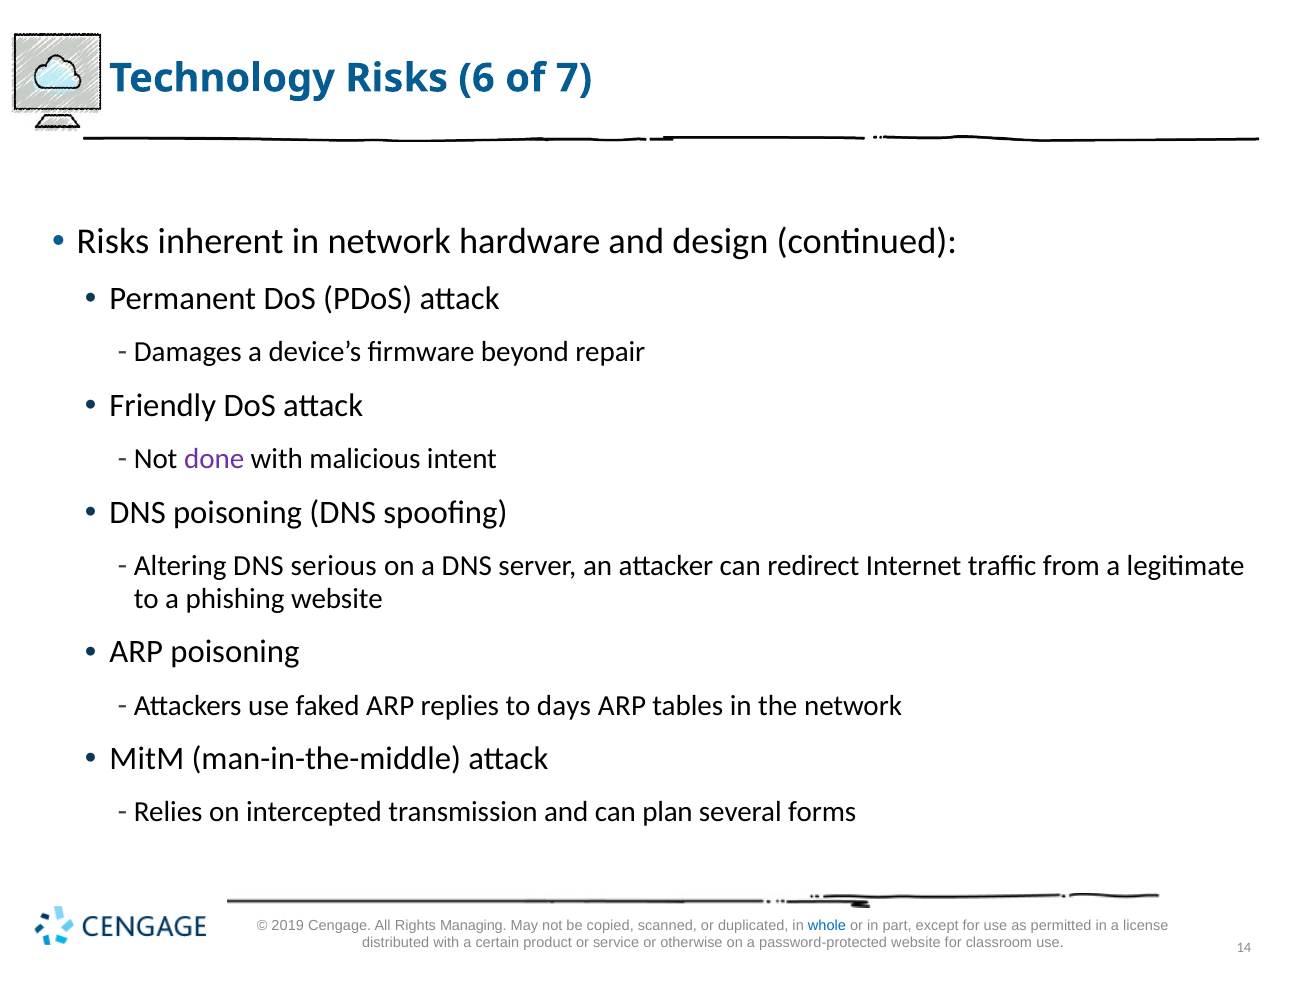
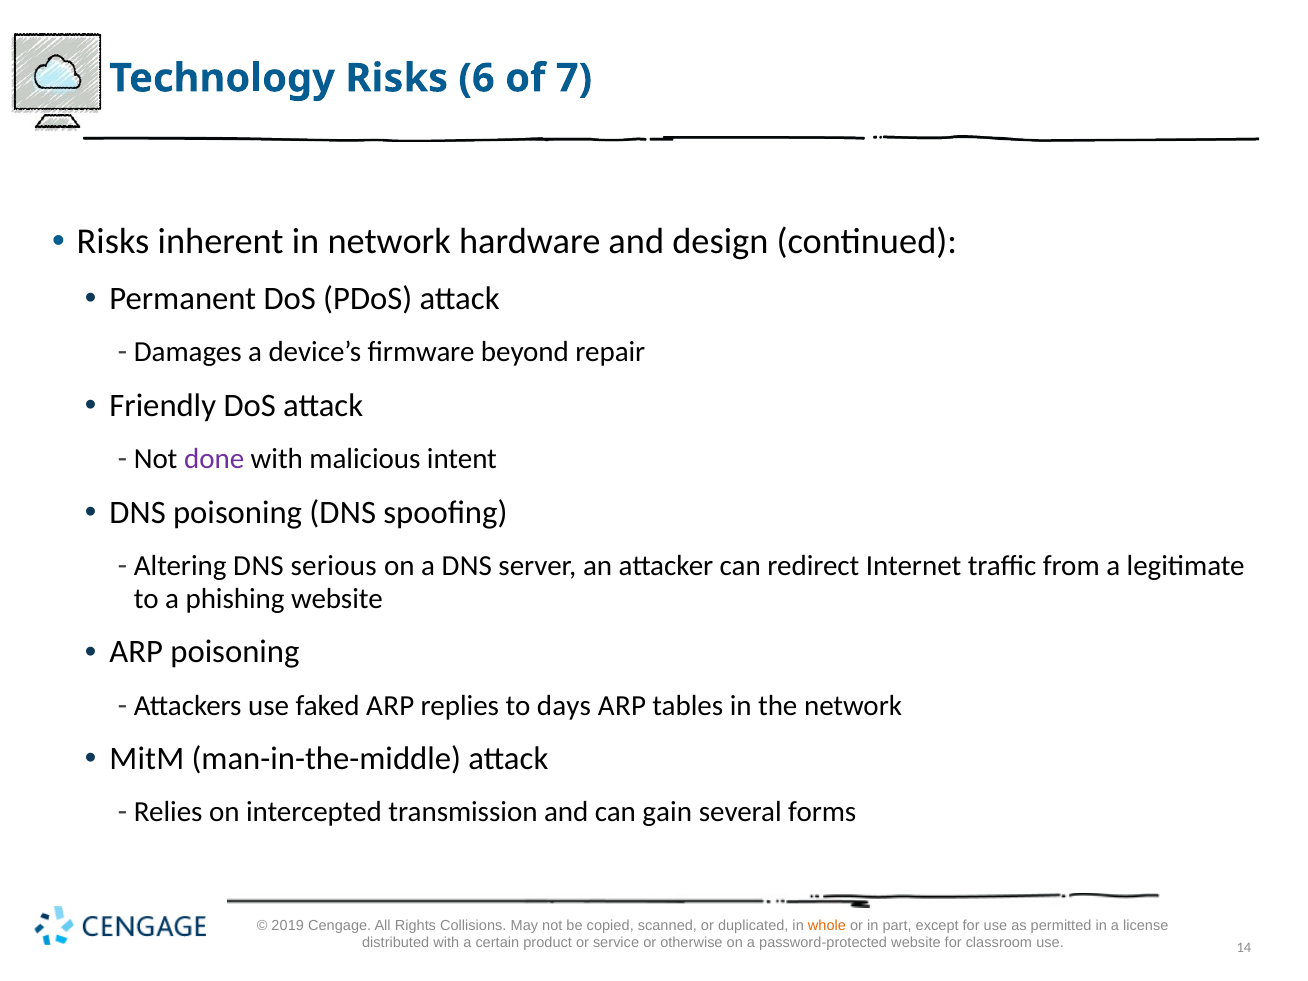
plan: plan -> gain
Managing: Managing -> Collisions
whole colour: blue -> orange
